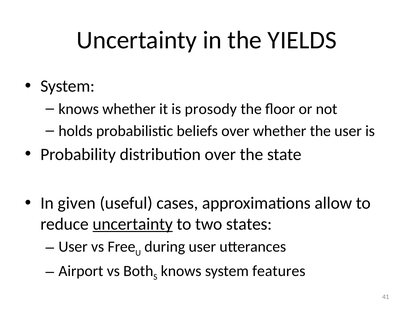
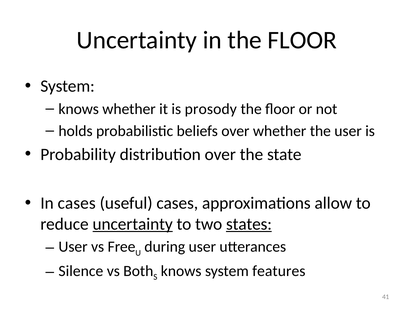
in the YIELDS: YIELDS -> FLOOR
In given: given -> cases
states underline: none -> present
Airport: Airport -> Silence
